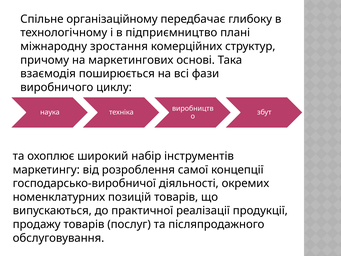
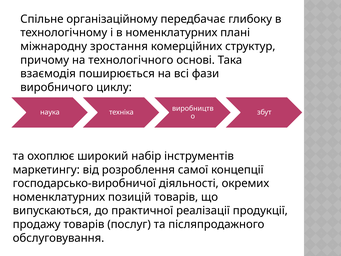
в підприємництво: підприємництво -> номенклатурних
маркетингових: маркетингових -> технологічного
